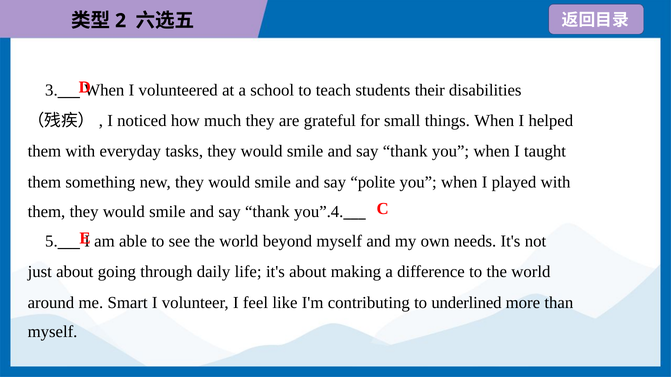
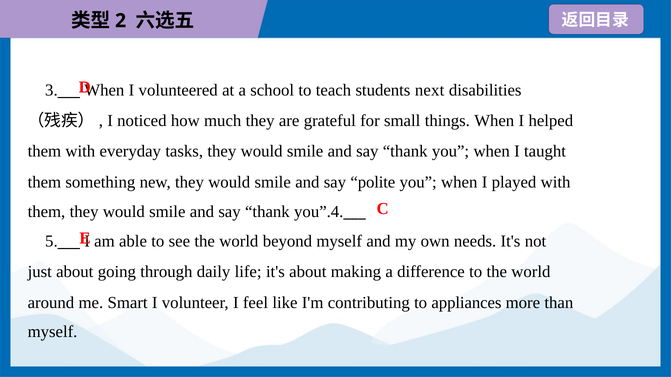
their: their -> next
underlined: underlined -> appliances
